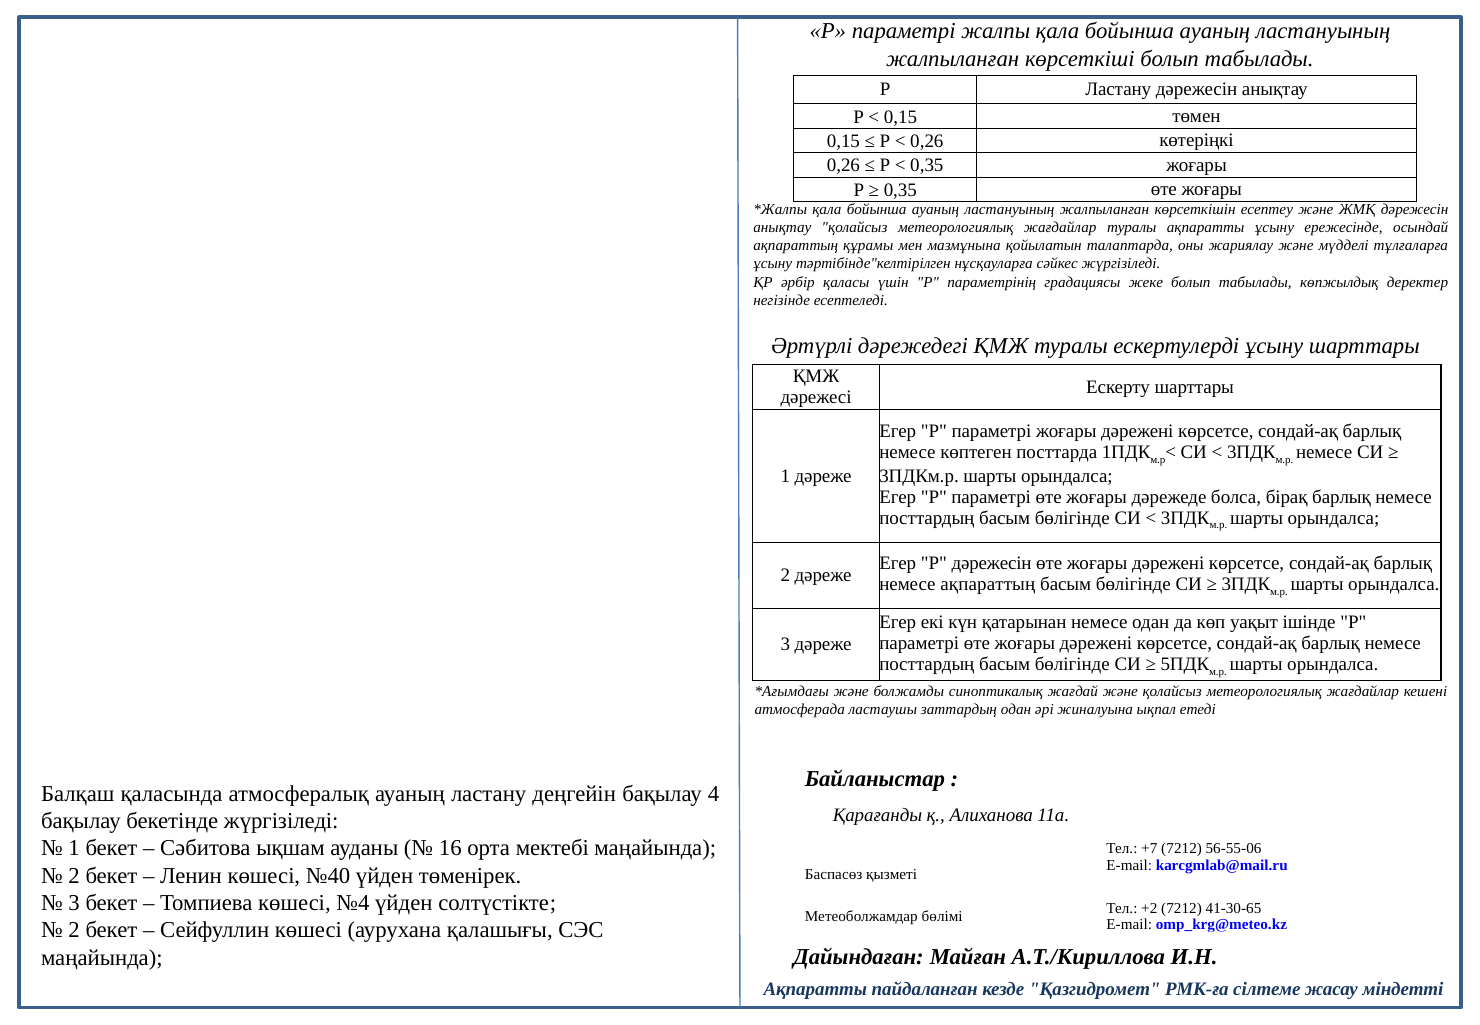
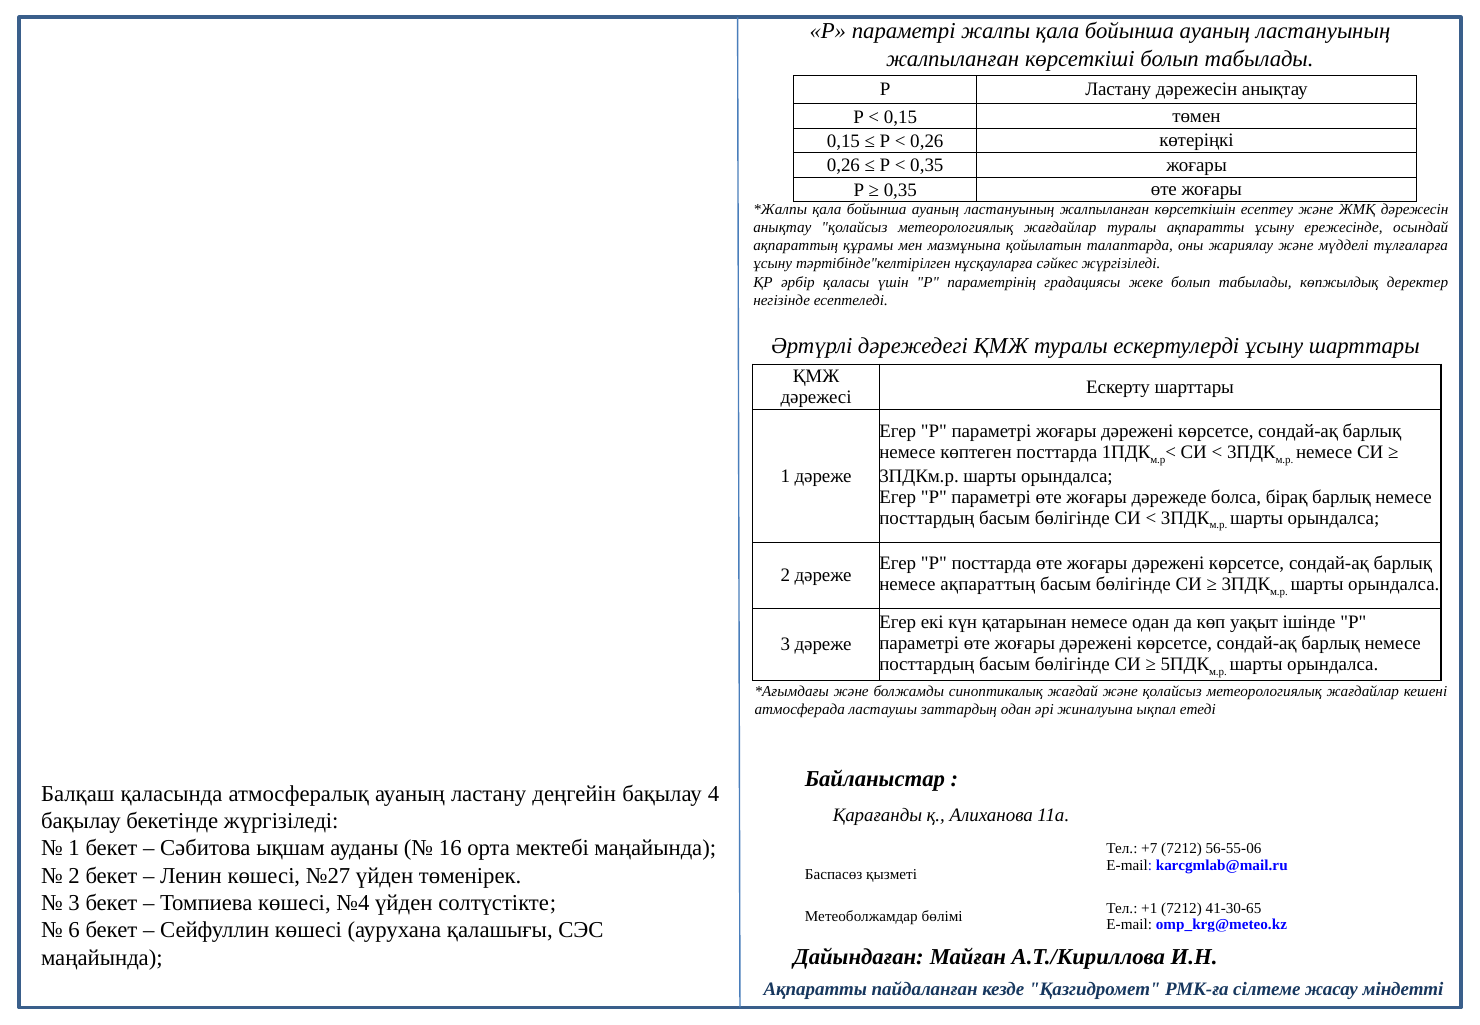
Р дәрежесін: дәрежесін -> посттарда
№40: №40 -> №27
+2: +2 -> +1
2 at (74, 930): 2 -> 6
